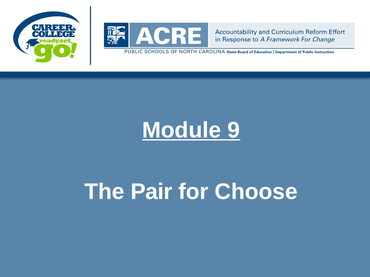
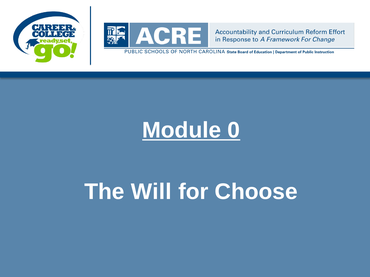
9: 9 -> 0
Pair: Pair -> Will
